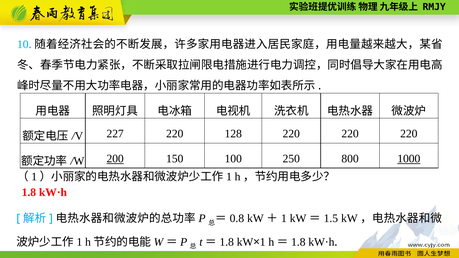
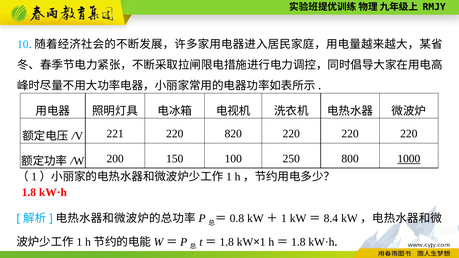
227: 227 -> 221
128: 128 -> 820
200 underline: present -> none
1.5: 1.5 -> 8.4
